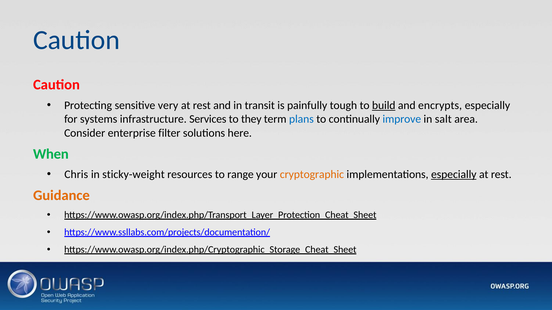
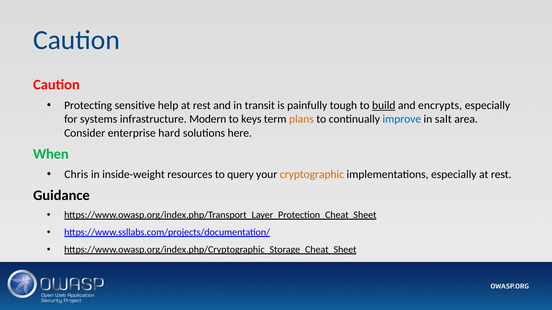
very: very -> help
Services: Services -> Modern
they: they -> keys
plans colour: blue -> orange
filter: filter -> hard
sticky-weight: sticky-weight -> inside-weight
range: range -> query
especially at (454, 175) underline: present -> none
Guidance colour: orange -> black
